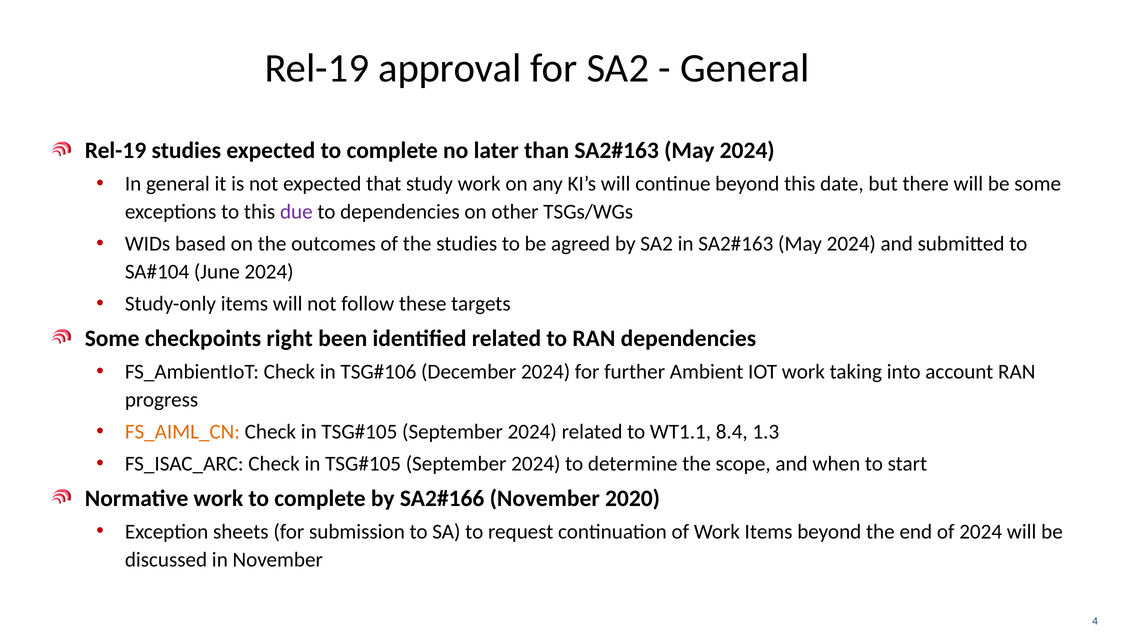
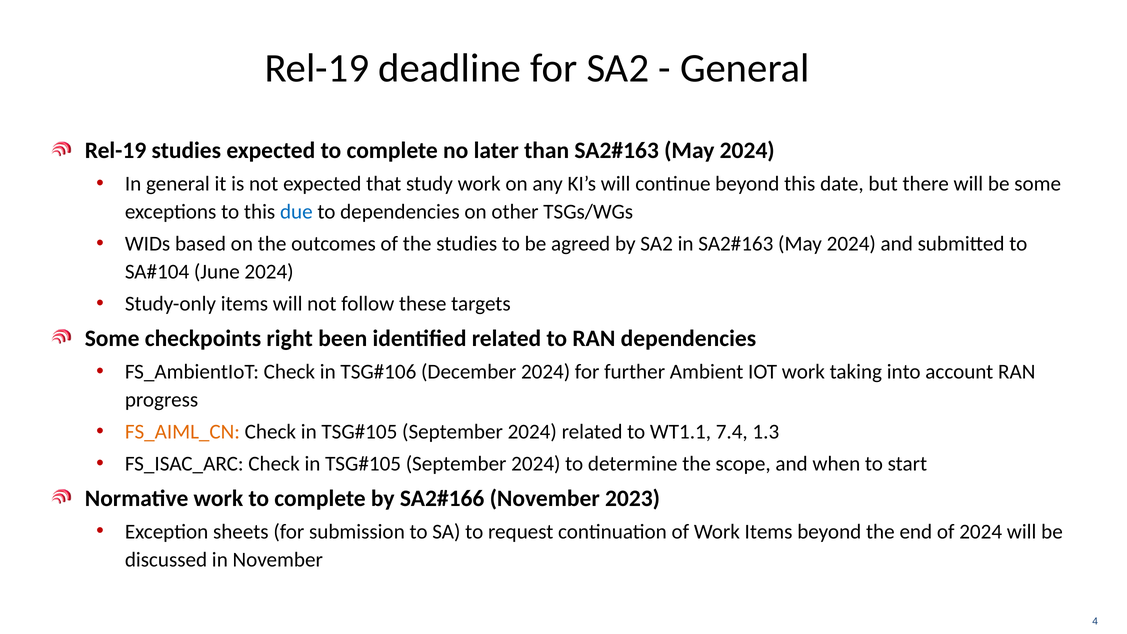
approval: approval -> deadline
due colour: purple -> blue
8.4: 8.4 -> 7.4
2020: 2020 -> 2023
